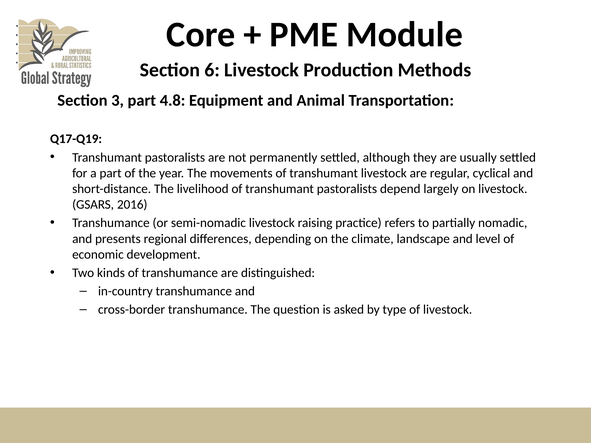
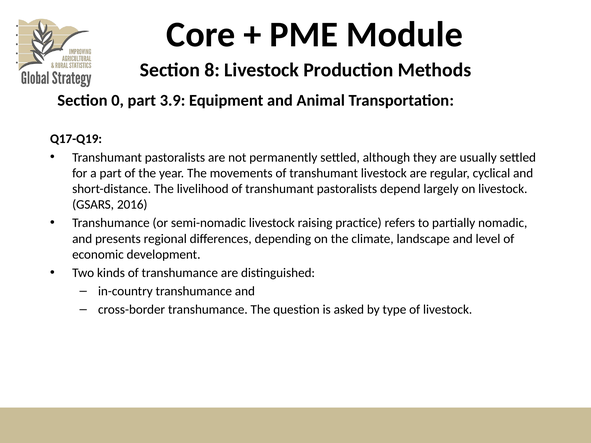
6: 6 -> 8
3: 3 -> 0
4.8: 4.8 -> 3.9
